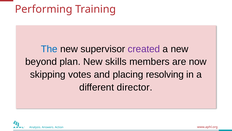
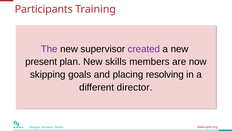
Performing: Performing -> Participants
The colour: blue -> purple
beyond: beyond -> present
votes: votes -> goals
